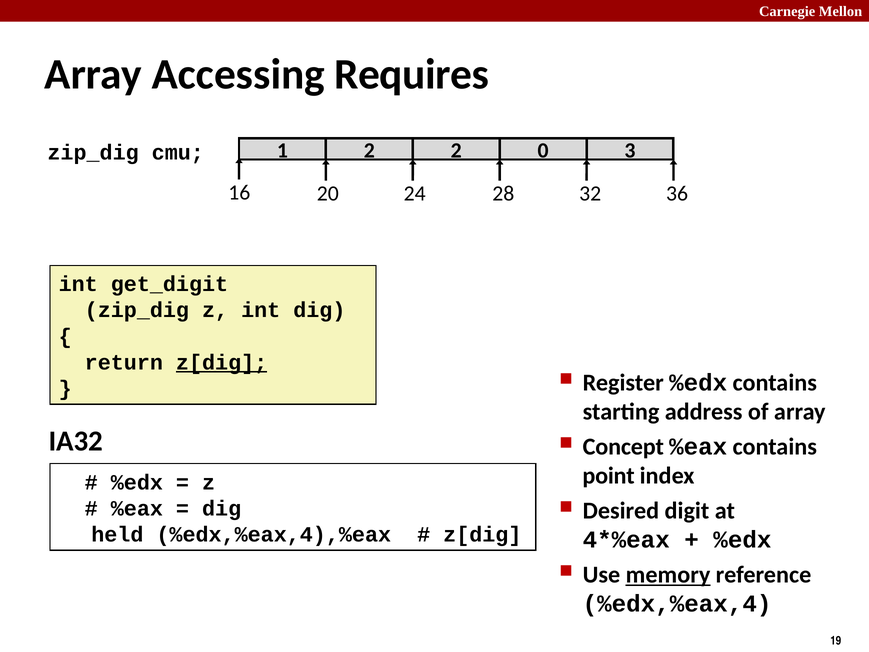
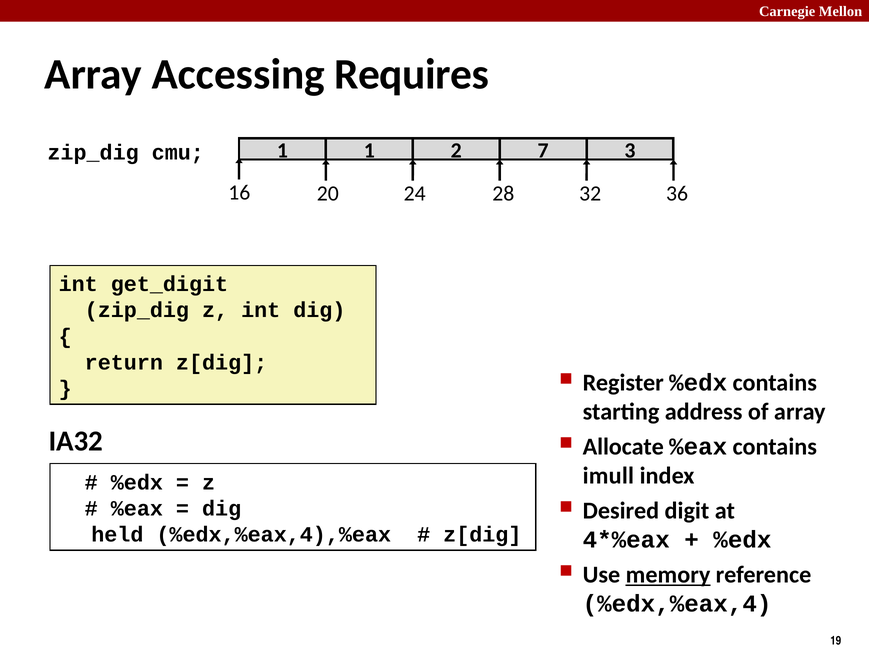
1 2: 2 -> 1
0: 0 -> 7
z[dig at (222, 362) underline: present -> none
Concept: Concept -> Allocate
point: point -> imull
